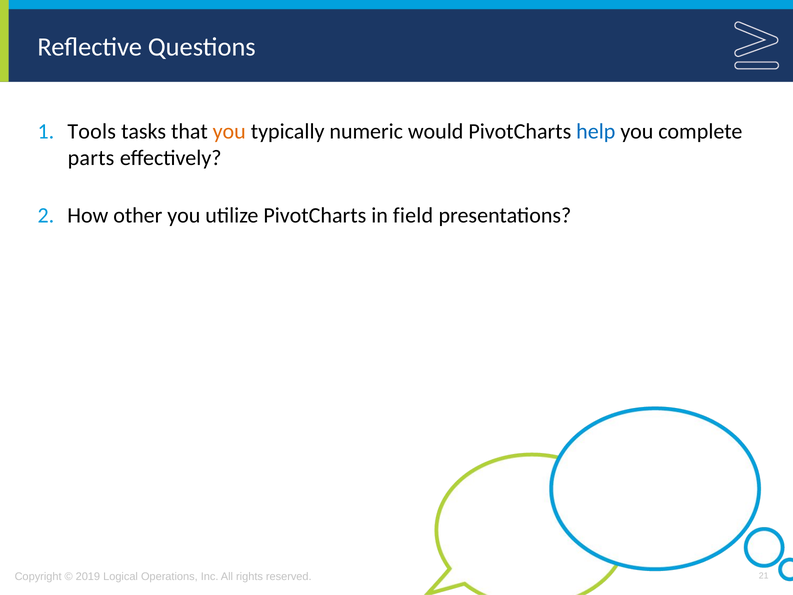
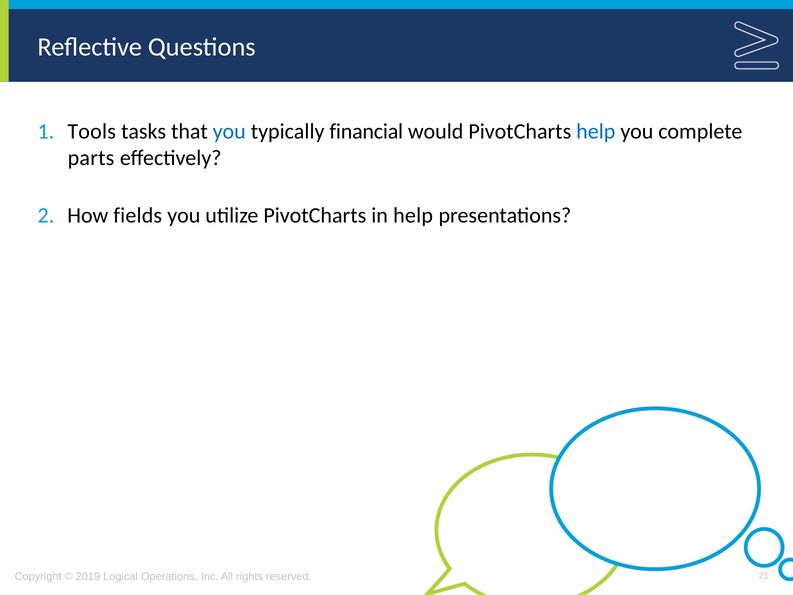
you at (229, 132) colour: orange -> blue
numeric: numeric -> financial
other: other -> fields
in field: field -> help
